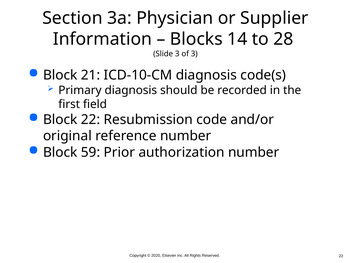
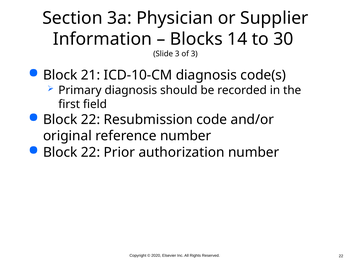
28: 28 -> 30
59 at (91, 153): 59 -> 22
